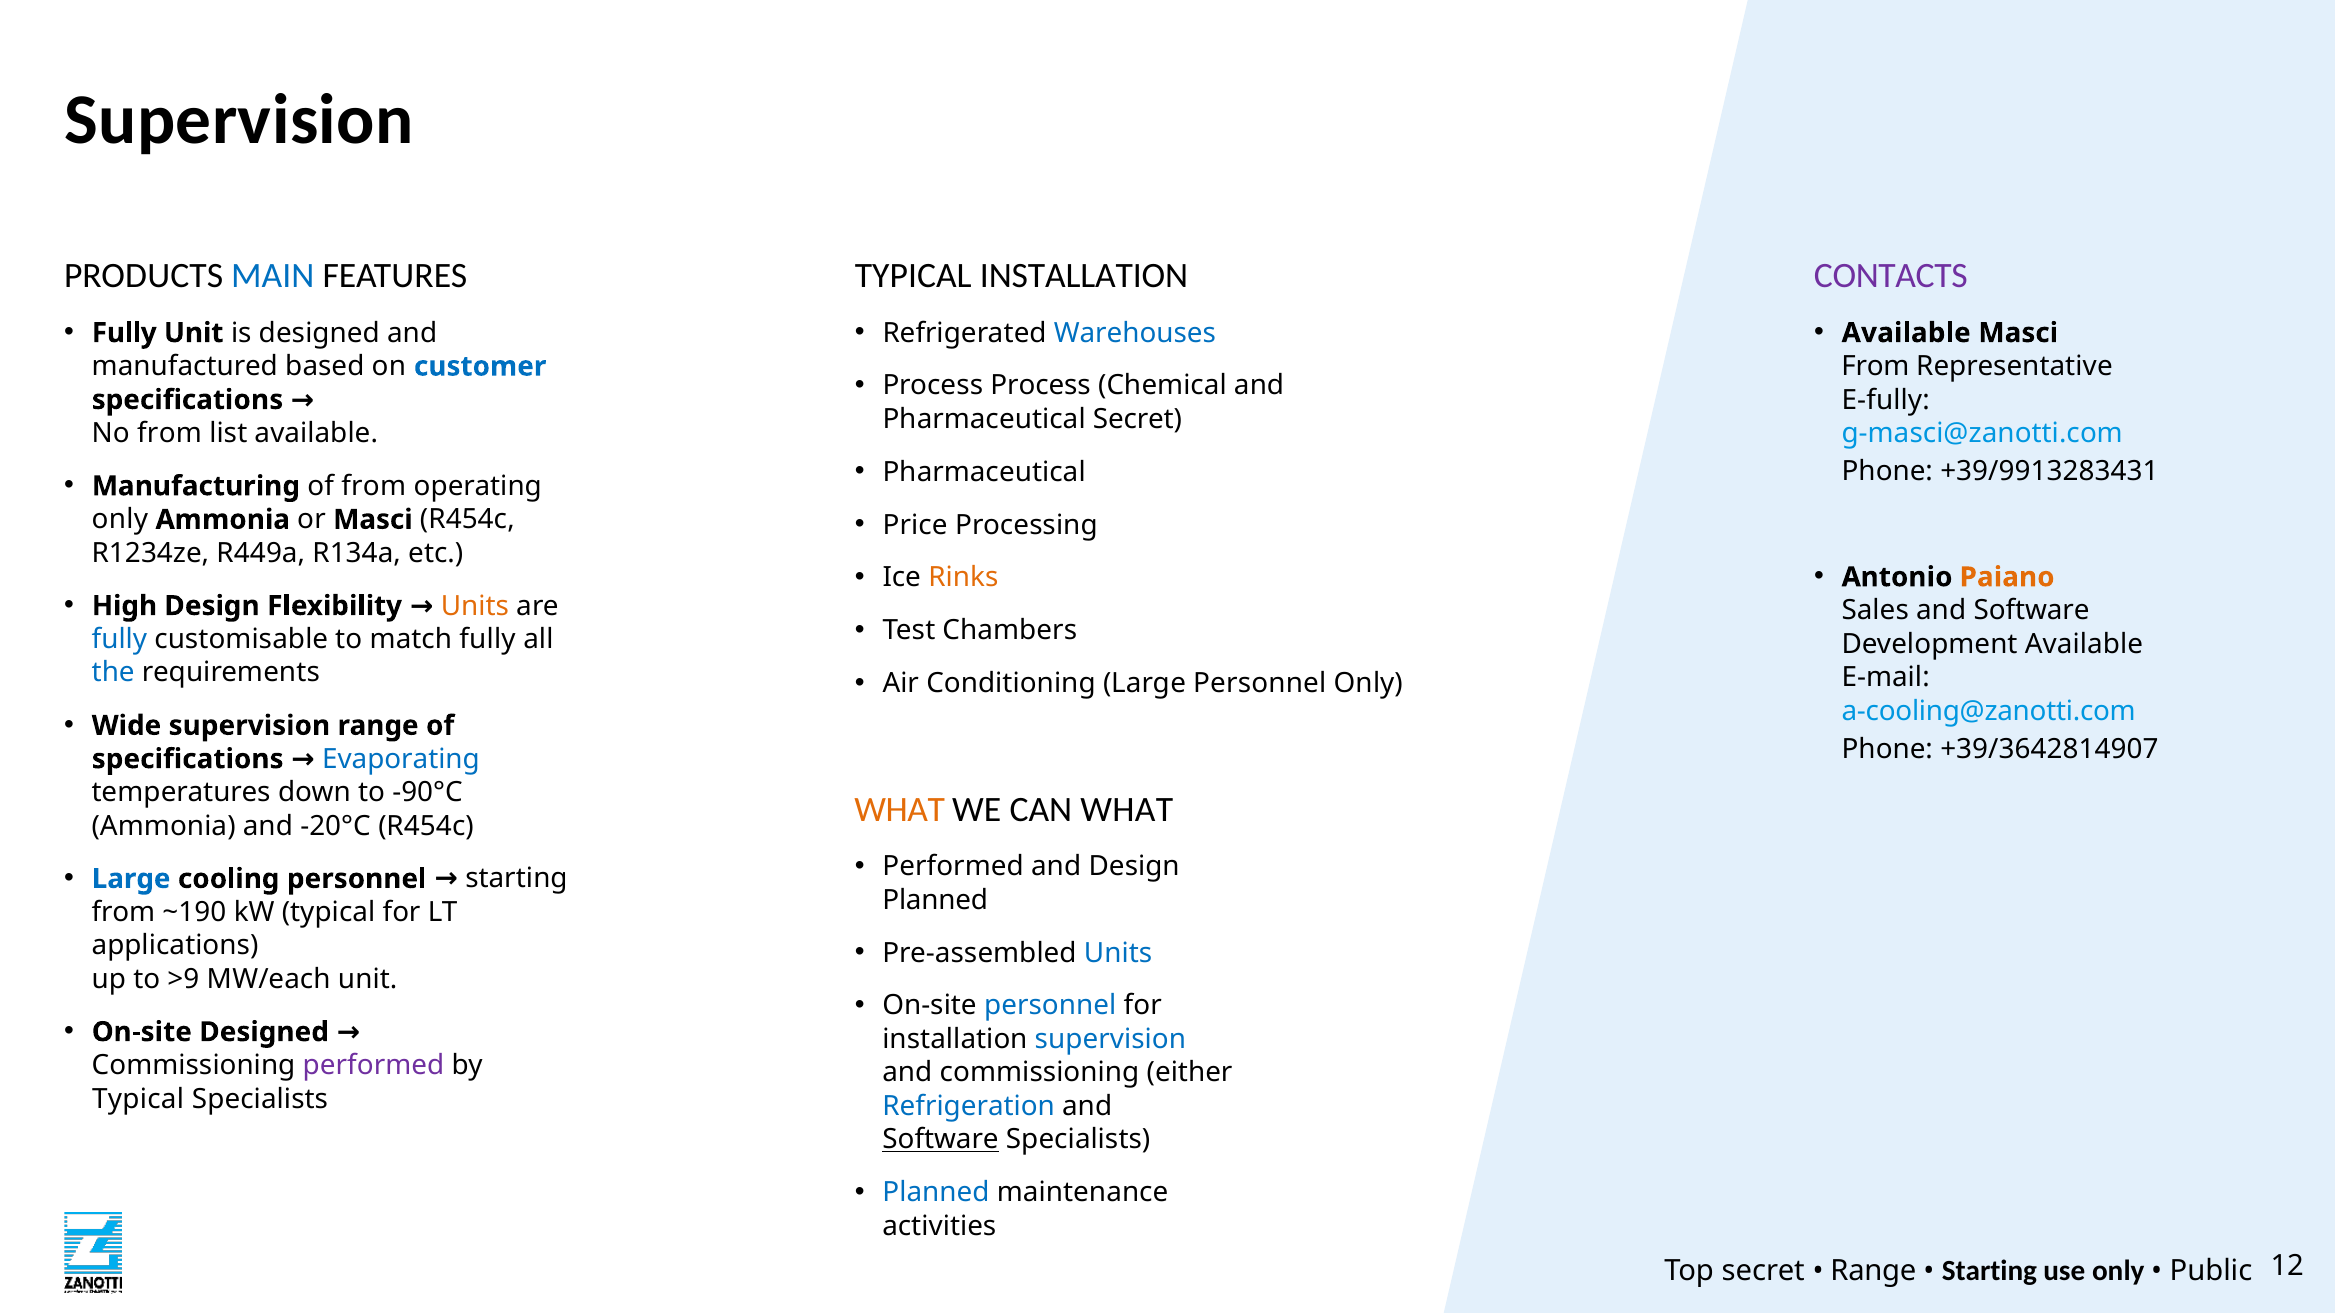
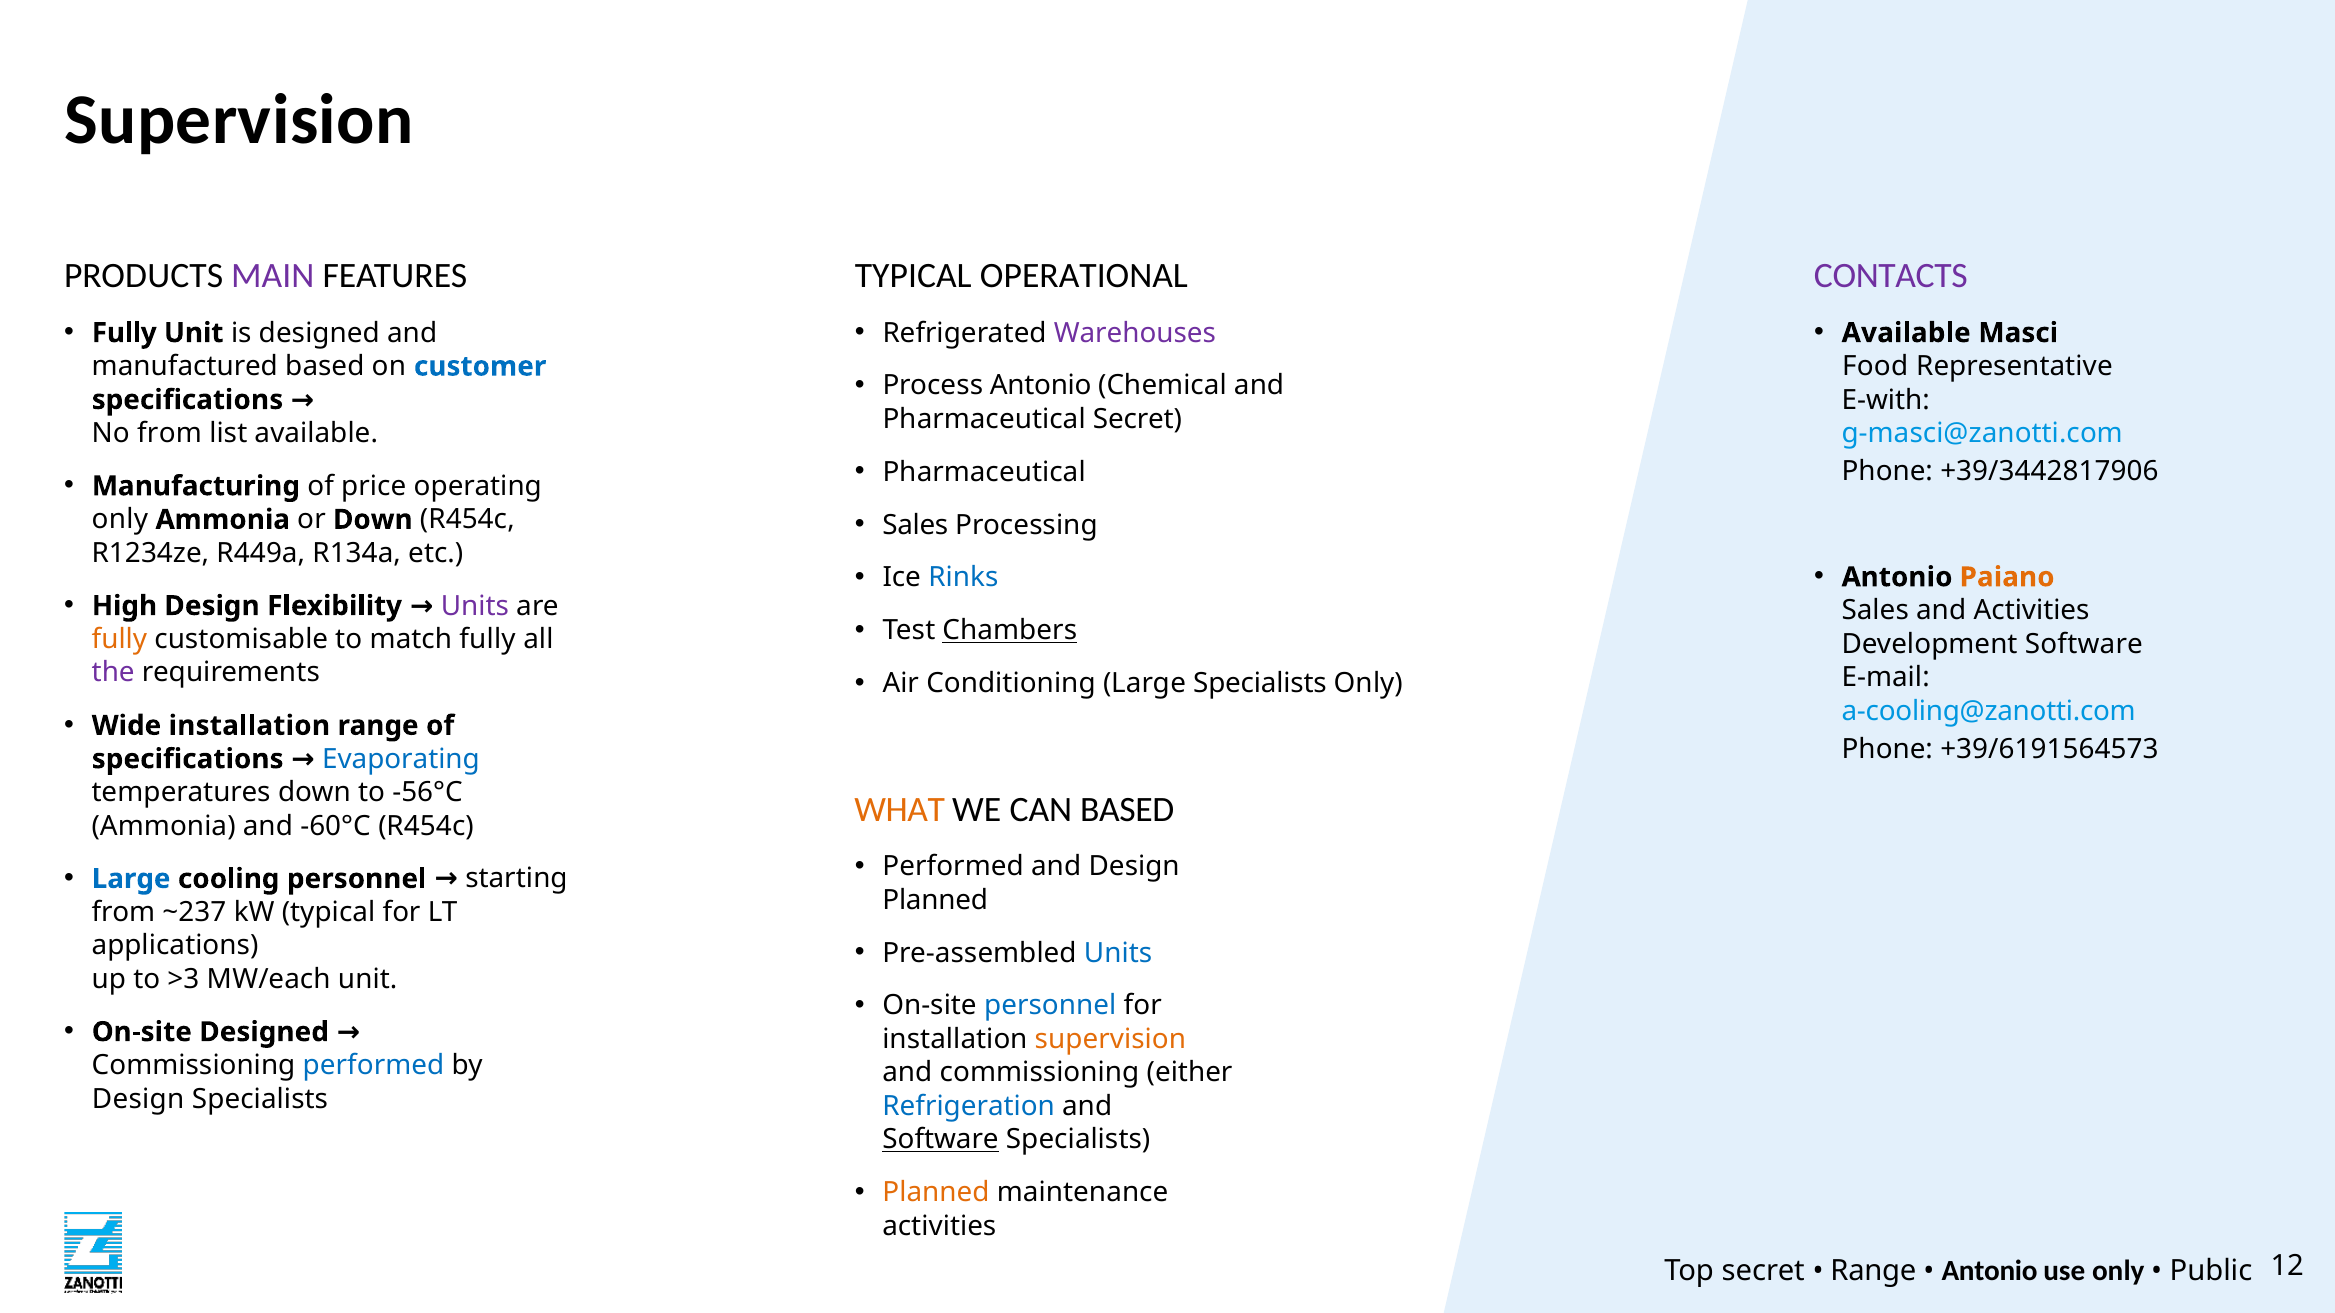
MAIN colour: blue -> purple
TYPICAL INSTALLATION: INSTALLATION -> OPERATIONAL
Warehouses colour: blue -> purple
From at (1875, 367): From -> Food
Process Process: Process -> Antonio
E-fully: E-fully -> E-with
+39/9913283431: +39/9913283431 -> +39/3442817906
of from: from -> price
Price at (915, 525): Price -> Sales
or Masci: Masci -> Down
Rinks colour: orange -> blue
Units at (475, 606) colour: orange -> purple
Sales and Software: Software -> Activities
Chambers underline: none -> present
fully at (119, 640) colour: blue -> orange
Development Available: Available -> Software
the colour: blue -> purple
Large Personnel: Personnel -> Specialists
Wide supervision: supervision -> installation
+39/3642814907: +39/3642814907 -> +39/6191564573
-90°C: -90°C -> -56°C
CAN WHAT: WHAT -> BASED
-20°C: -20°C -> -60°C
~190: ~190 -> ~237
>9: >9 -> >3
supervision at (1110, 1040) colour: blue -> orange
performed at (374, 1066) colour: purple -> blue
Typical at (138, 1099): Typical -> Design
Planned at (936, 1193) colour: blue -> orange
Starting at (1989, 1271): Starting -> Antonio
